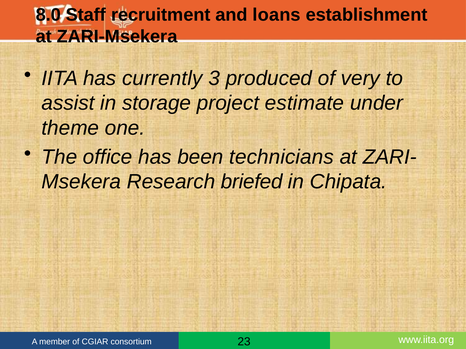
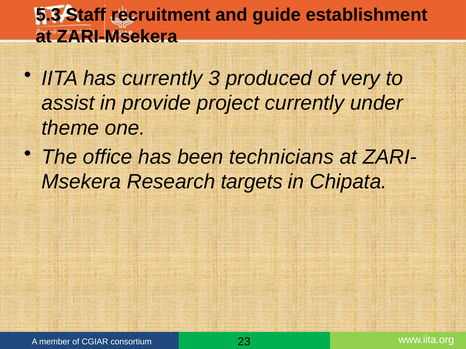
8.0: 8.0 -> 5.3
loans: loans -> guide
storage: storage -> provide
project estimate: estimate -> currently
briefed: briefed -> targets
